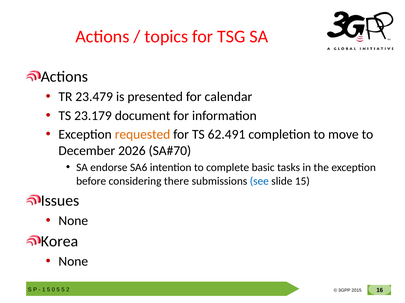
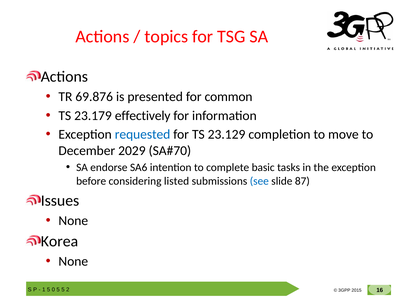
23.479: 23.479 -> 69.876
calendar: calendar -> common
document: document -> effectively
requested colour: orange -> blue
62.491: 62.491 -> 23.129
2026: 2026 -> 2029
there: there -> listed
15: 15 -> 87
